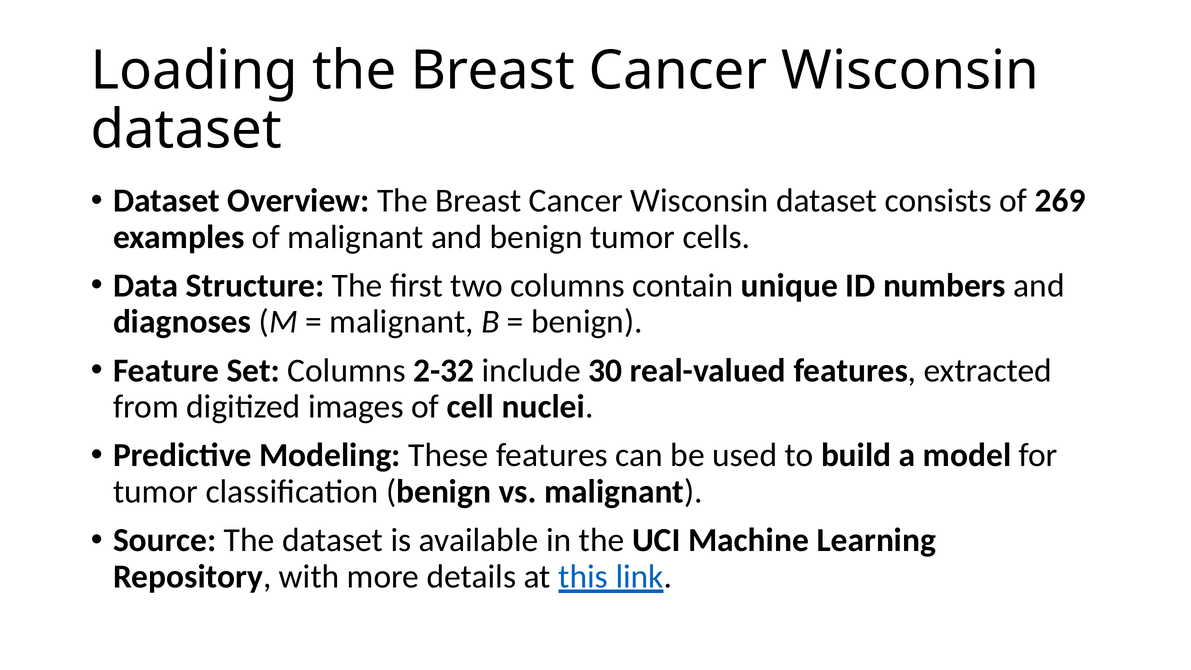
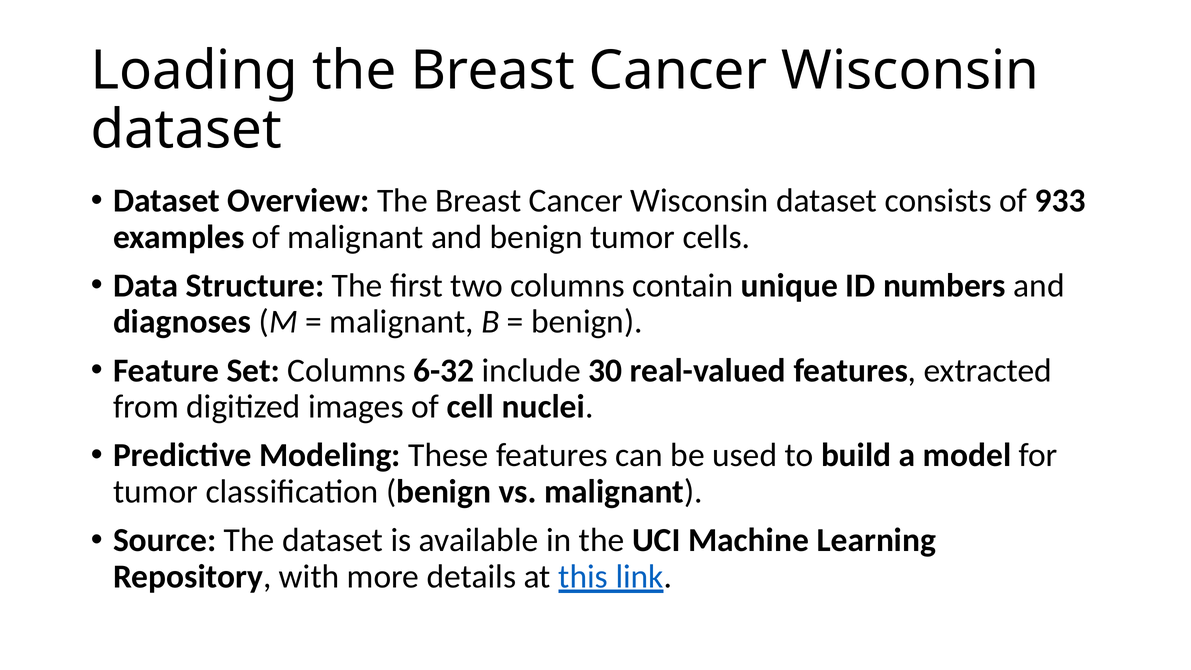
269: 269 -> 933
2-32: 2-32 -> 6-32
